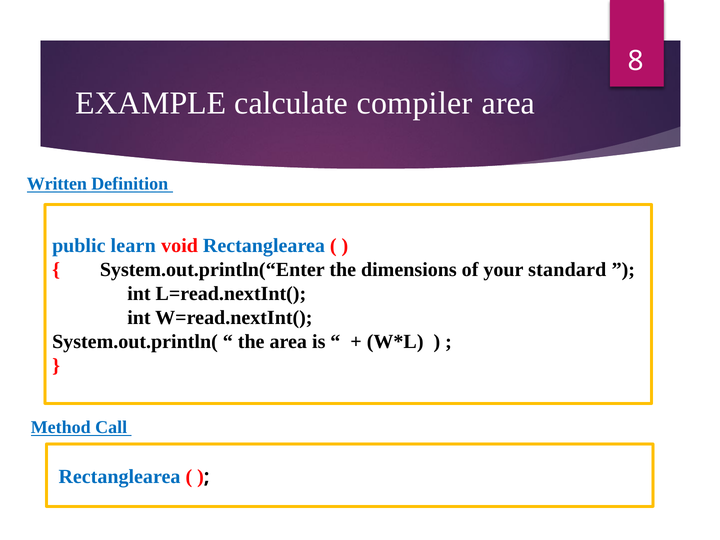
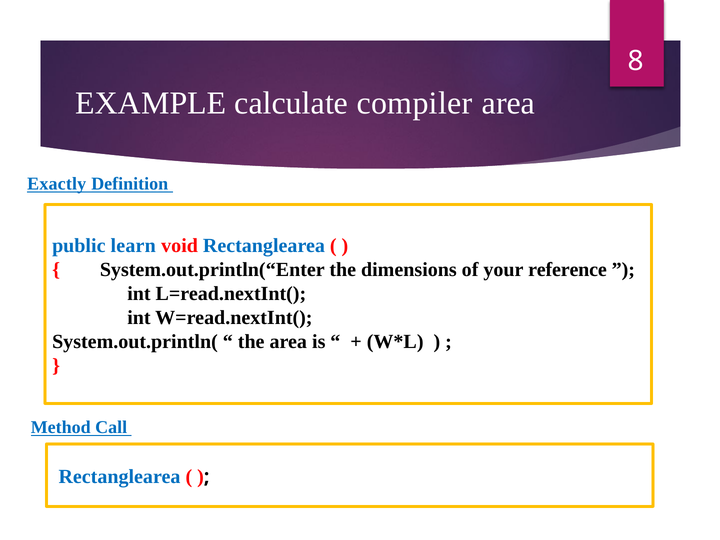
Written: Written -> Exactly
standard: standard -> reference
